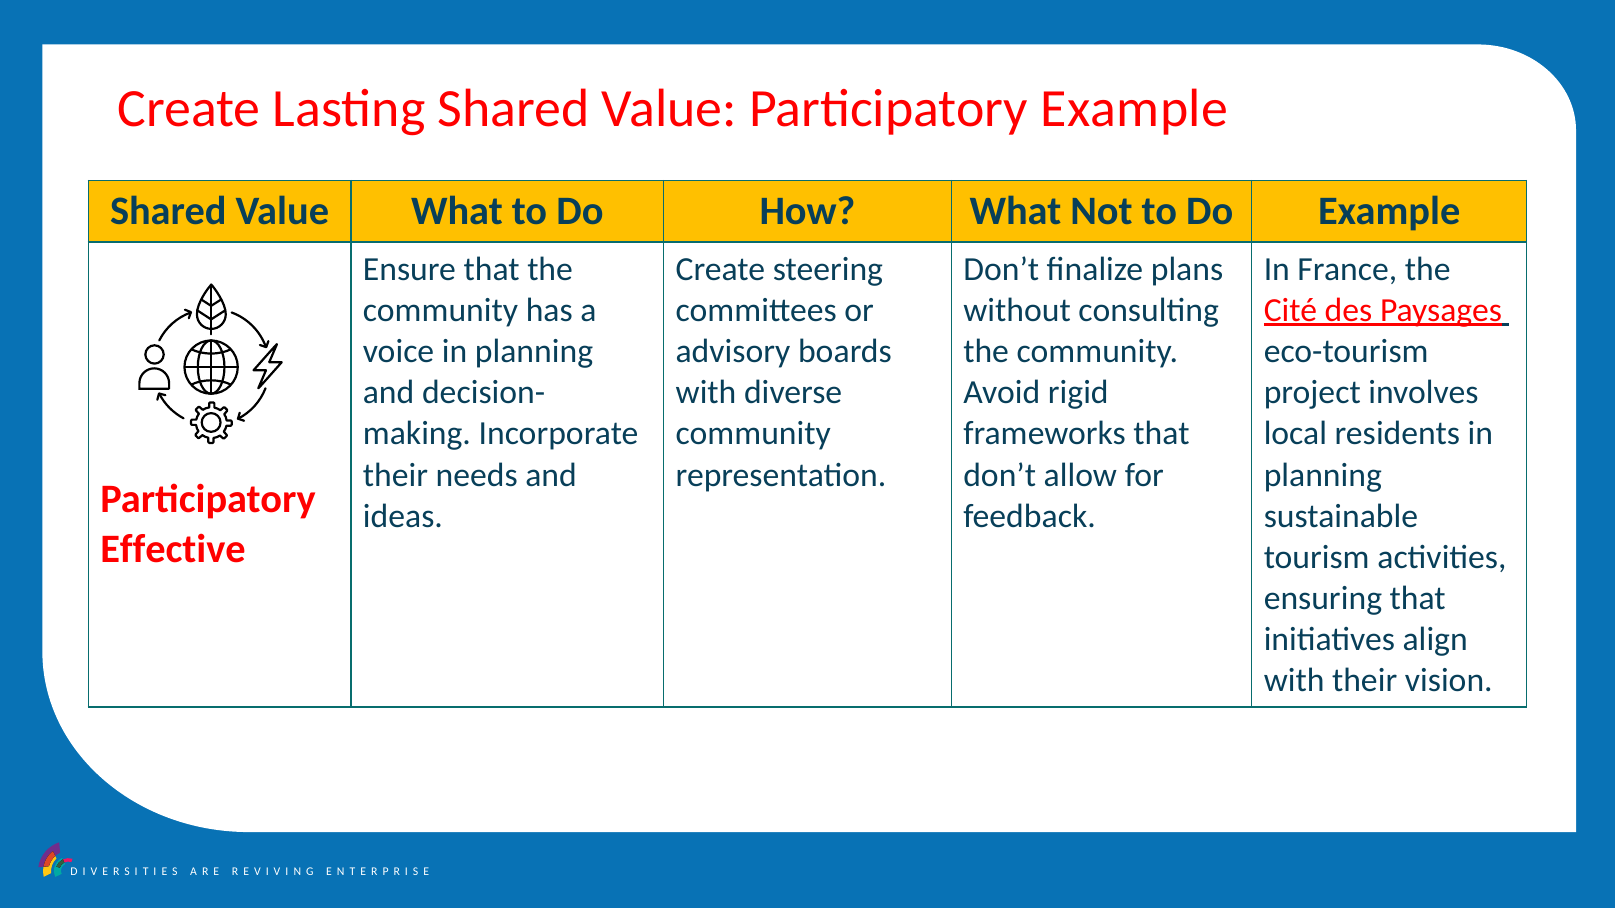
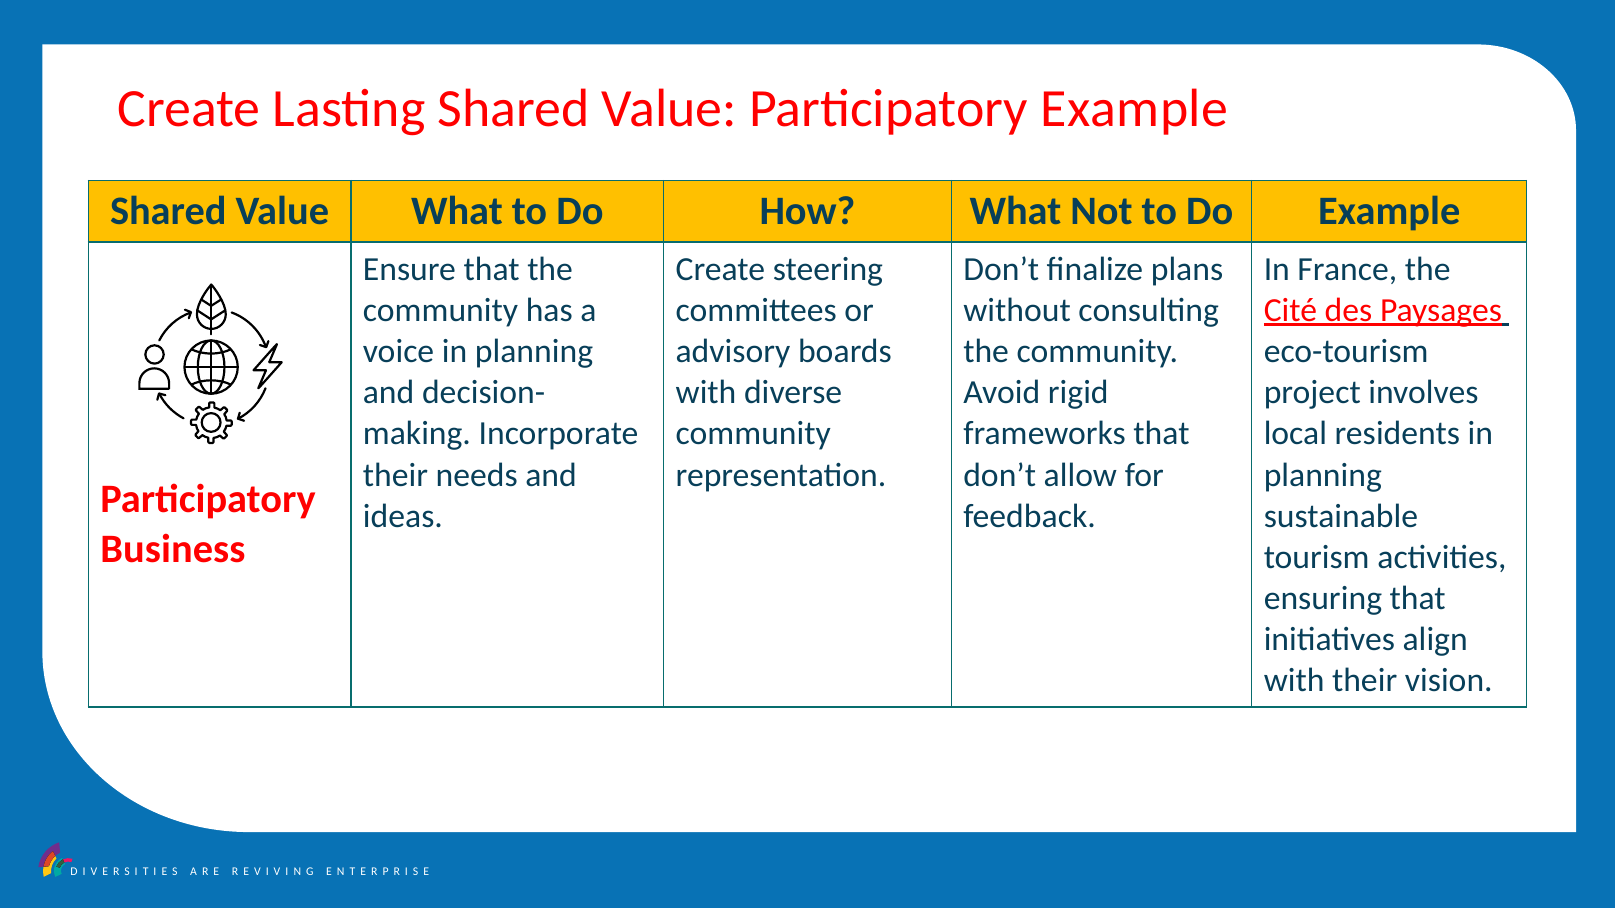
Effective: Effective -> Business
